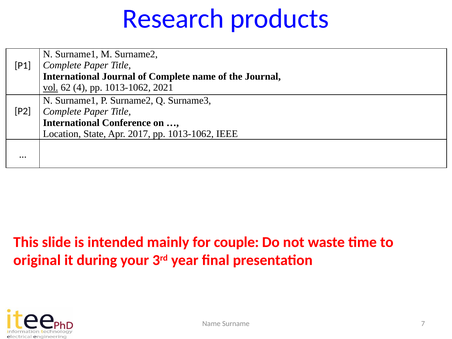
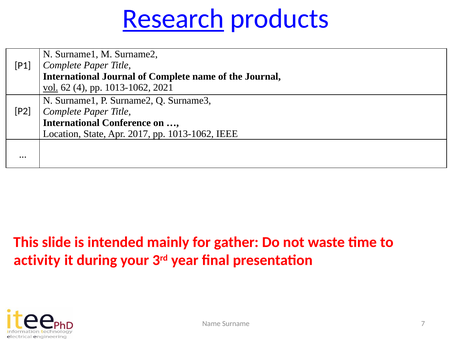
Research underline: none -> present
couple: couple -> gather
original: original -> activity
